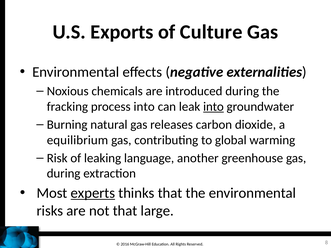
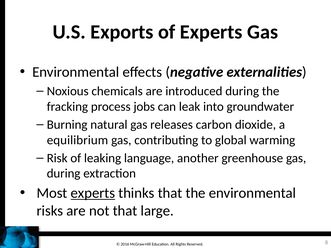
of Culture: Culture -> Experts
process into: into -> jobs
into at (213, 107) underline: present -> none
